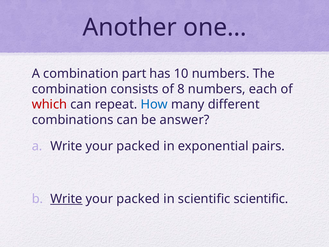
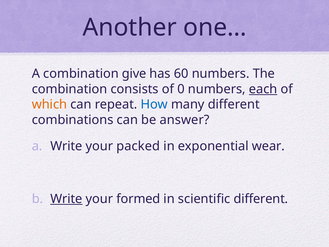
part: part -> give
10: 10 -> 60
8: 8 -> 0
each underline: none -> present
which colour: red -> orange
pairs: pairs -> wear
packed at (138, 199): packed -> formed
scientific scientific: scientific -> different
